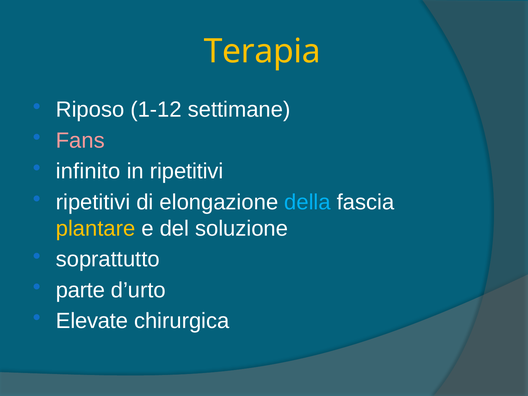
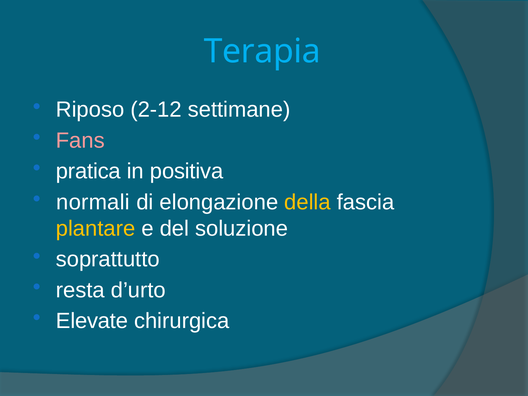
Terapia colour: yellow -> light blue
1-12: 1-12 -> 2-12
infinito: infinito -> pratica
in ripetitivi: ripetitivi -> positiva
ripetitivi at (93, 202): ripetitivi -> normali
della colour: light blue -> yellow
parte: parte -> resta
